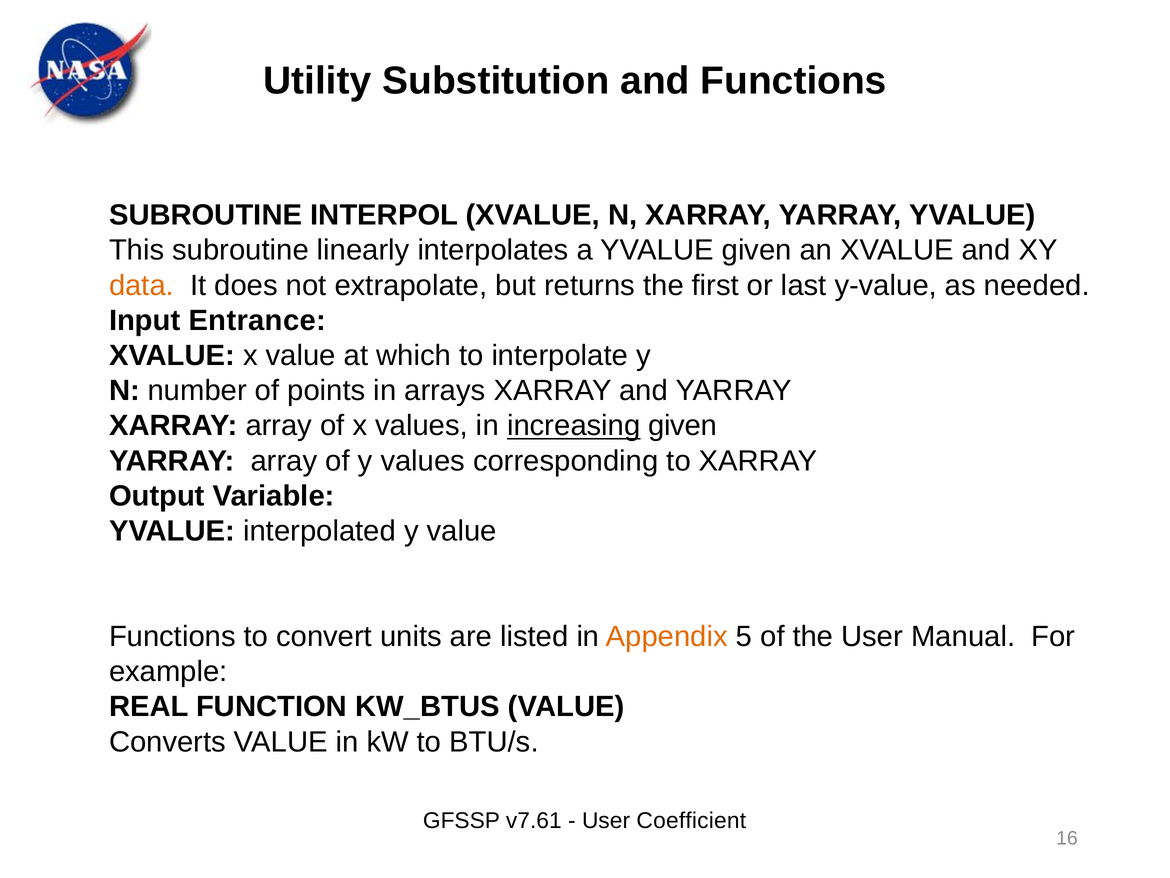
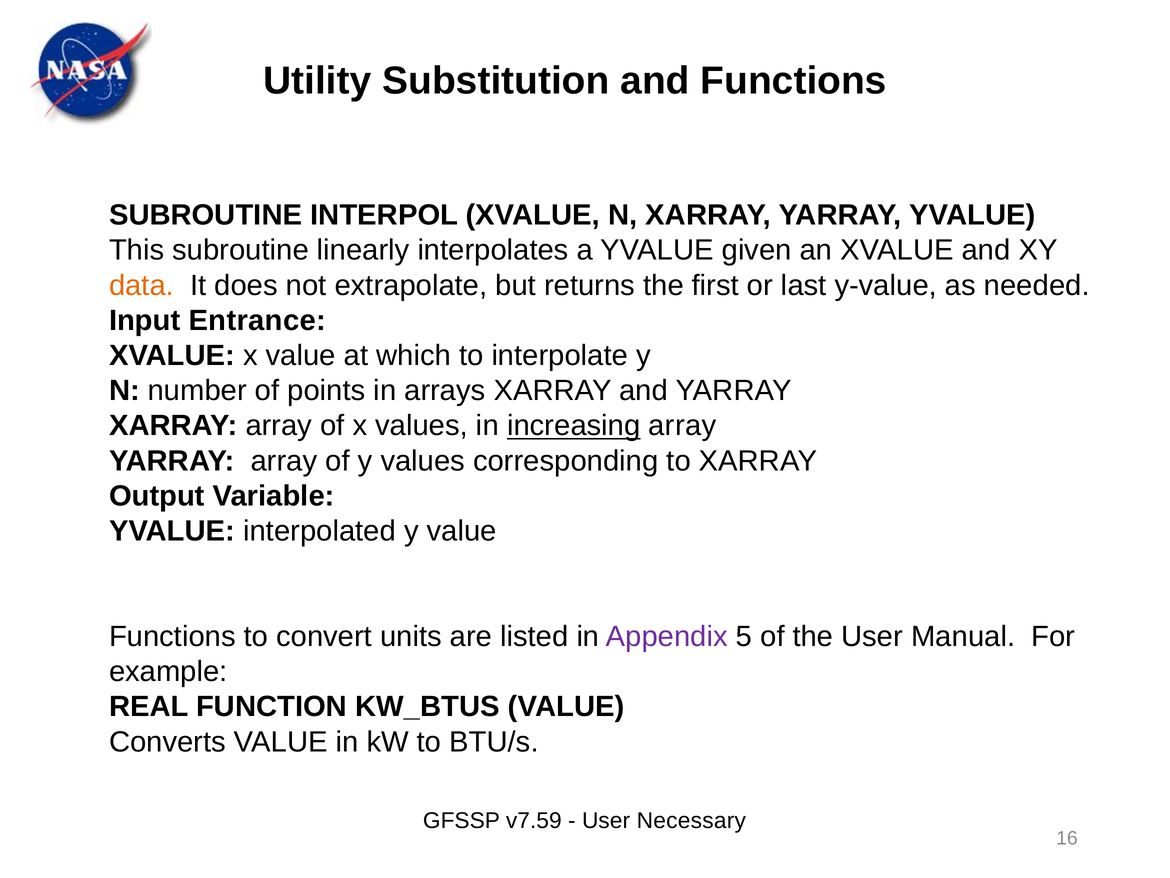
increasing given: given -> array
Appendix colour: orange -> purple
v7.61: v7.61 -> v7.59
Coefficient: Coefficient -> Necessary
